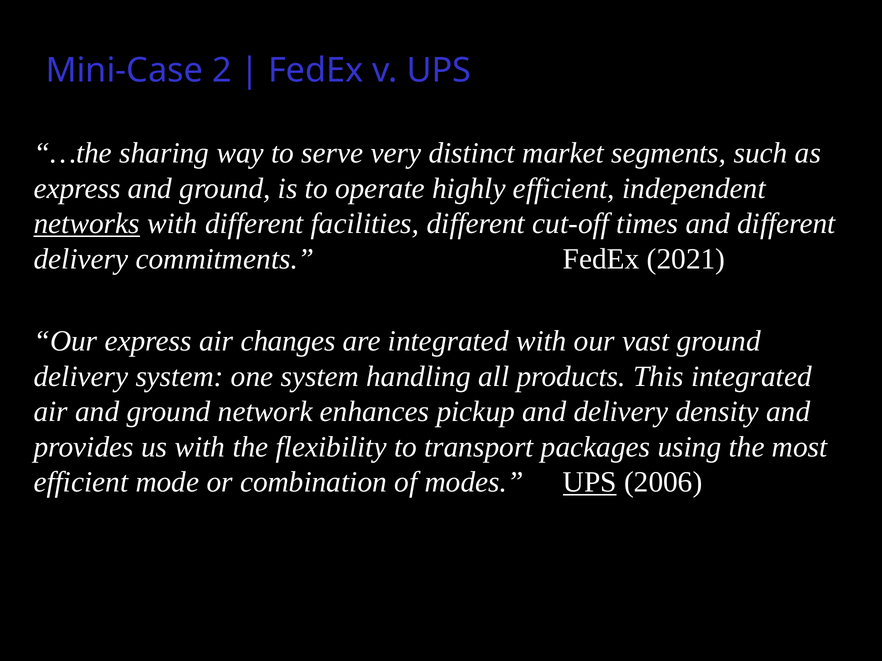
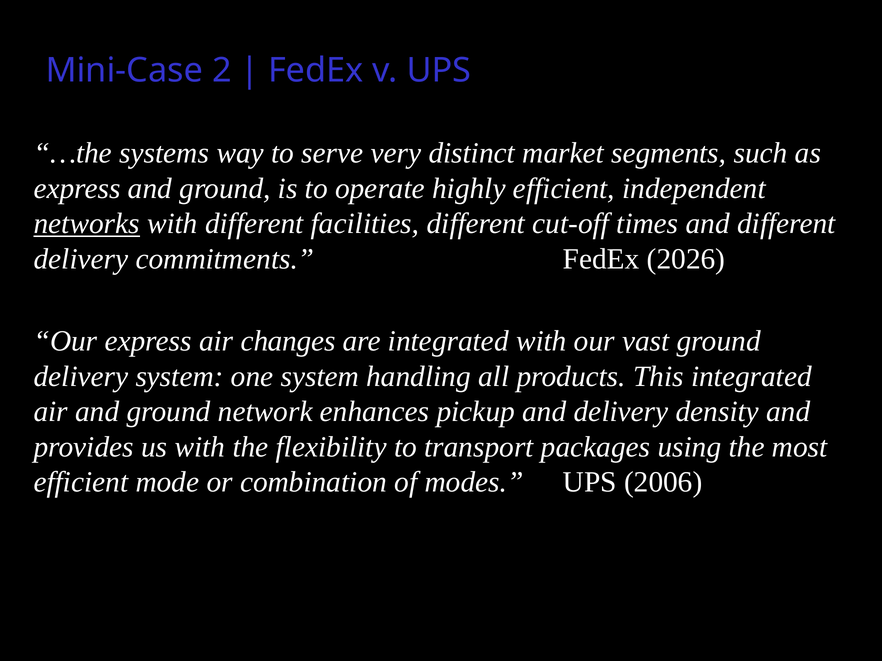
sharing: sharing -> systems
2021: 2021 -> 2026
UPS at (590, 482) underline: present -> none
